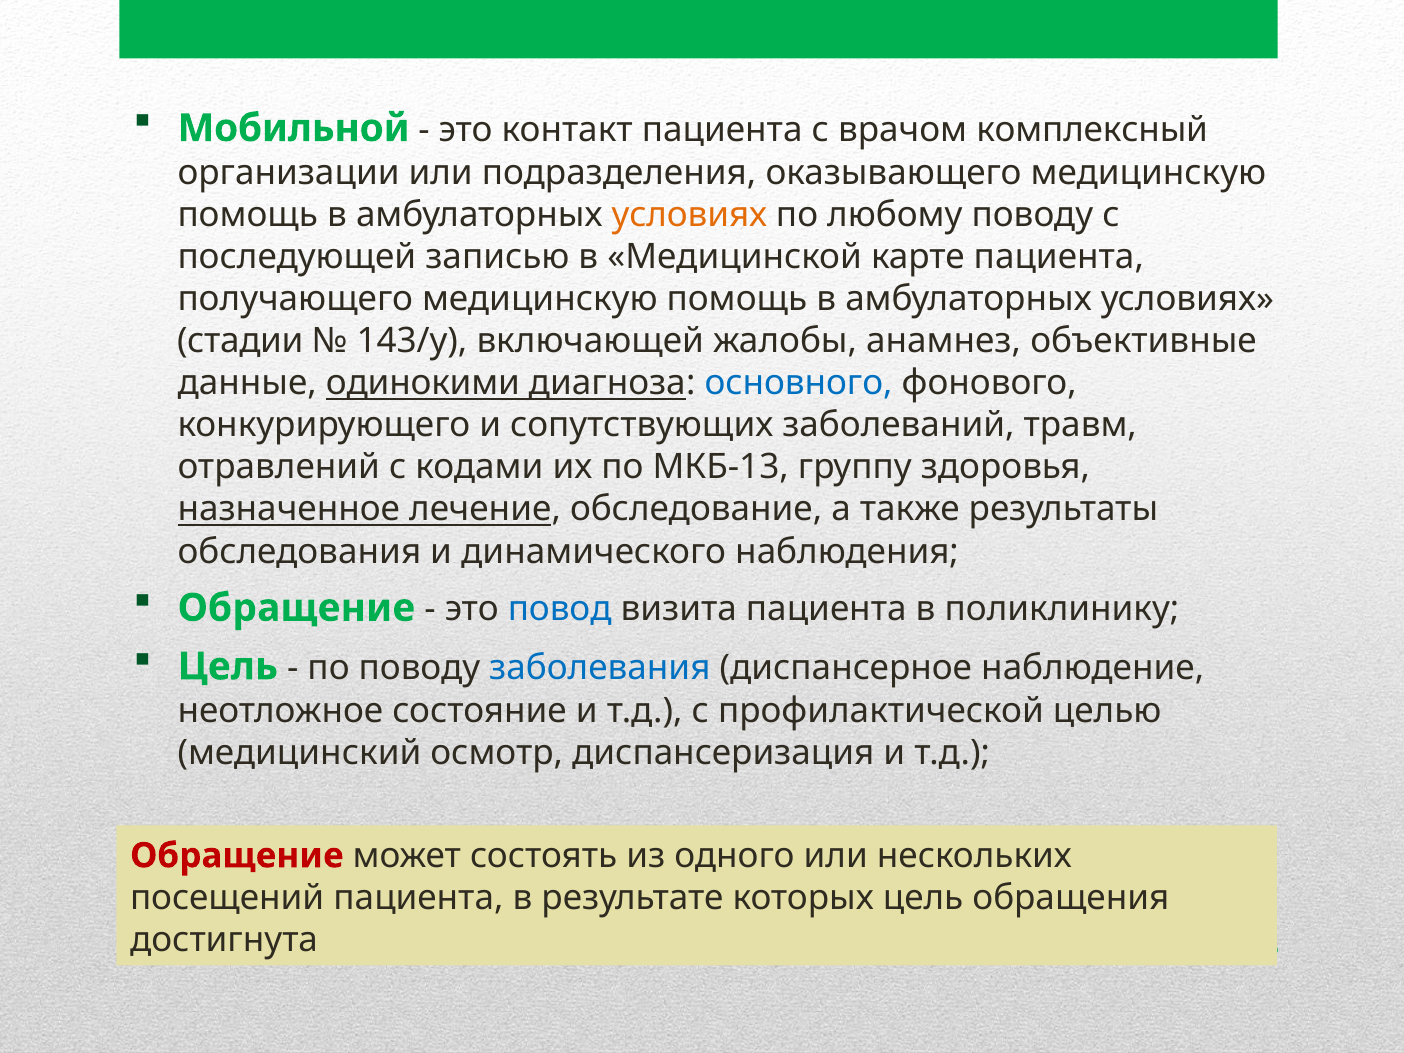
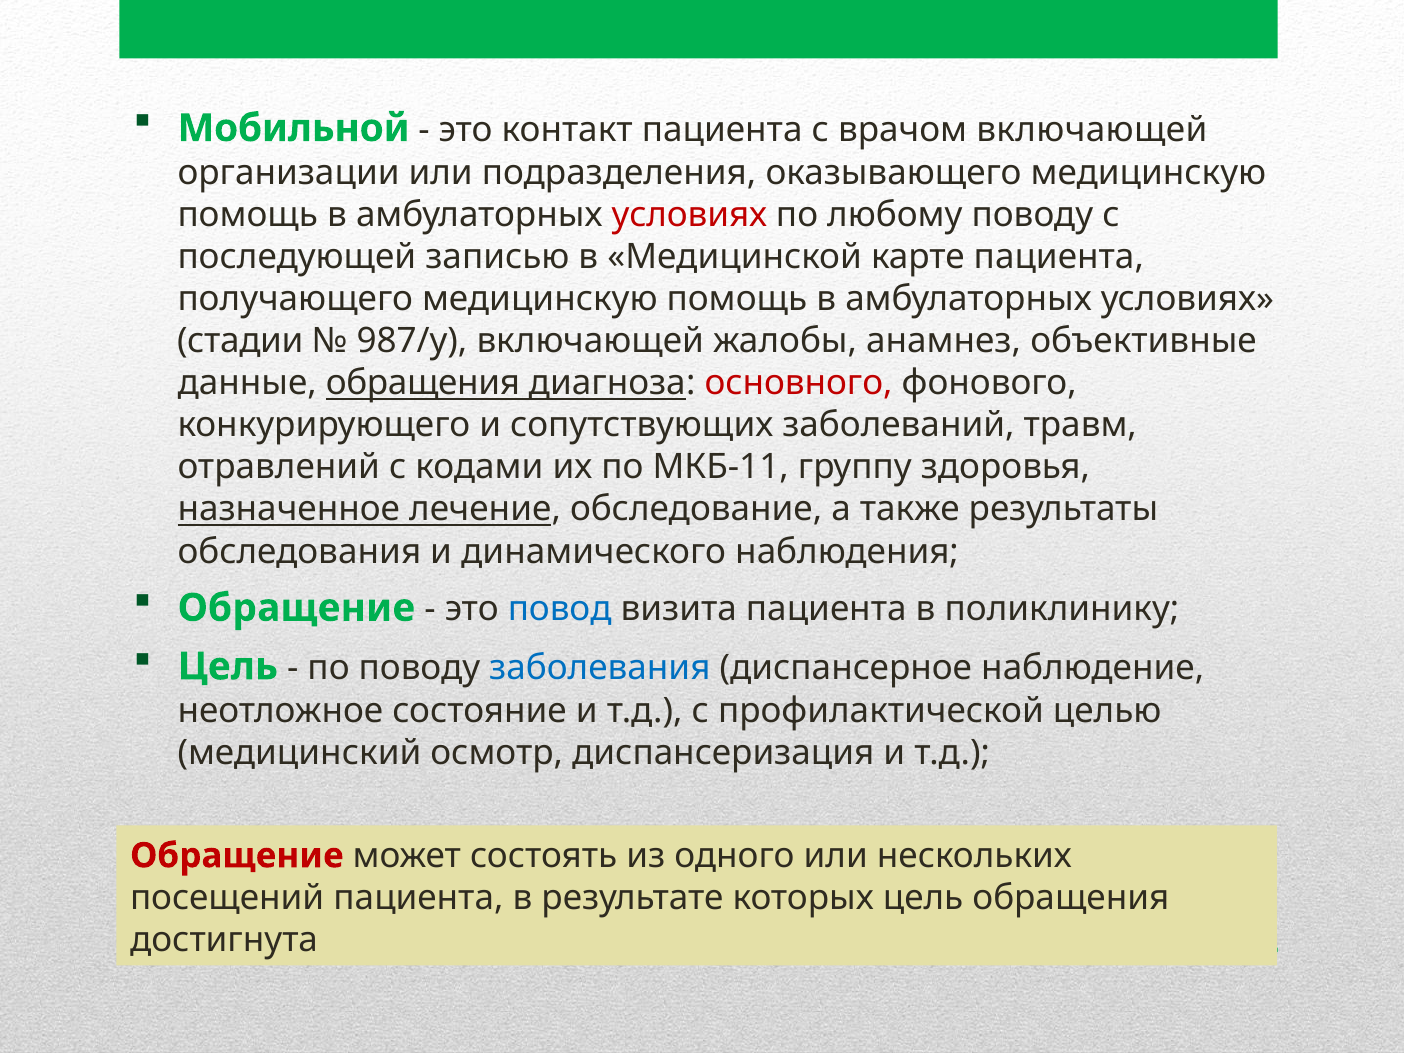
врачом комплексный: комплексный -> включающей
условиях at (689, 215) colour: orange -> red
143/у: 143/у -> 987/у
данные одинокими: одинокими -> обращения
основного colour: blue -> red
МКБ-13: МКБ-13 -> МКБ-11
